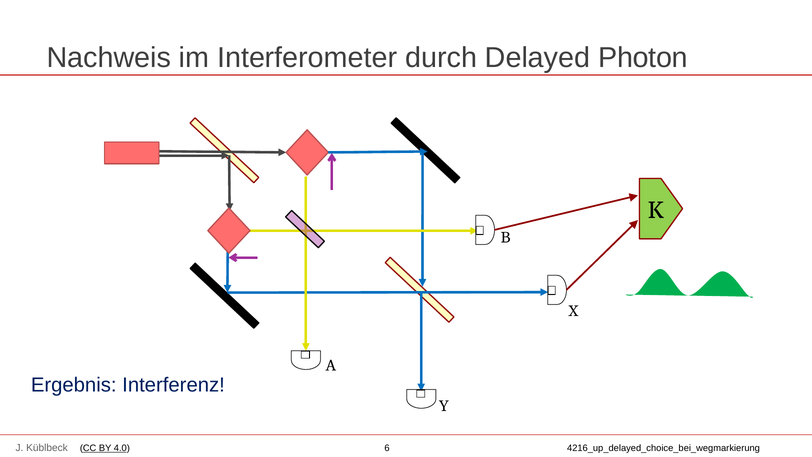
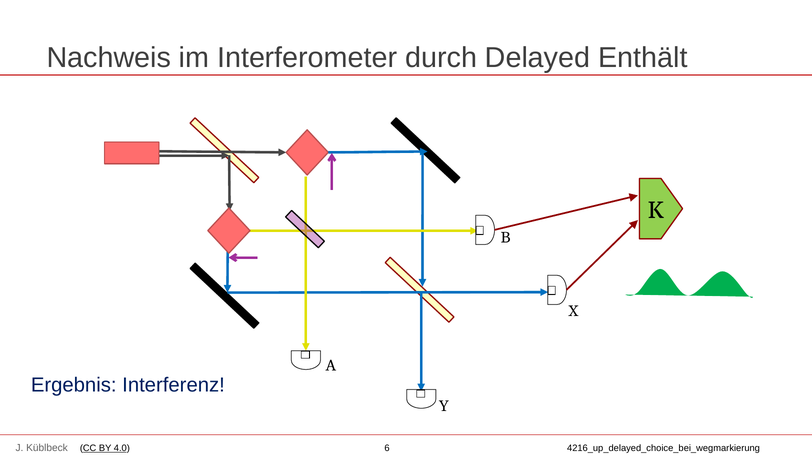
Photon: Photon -> Enthält
